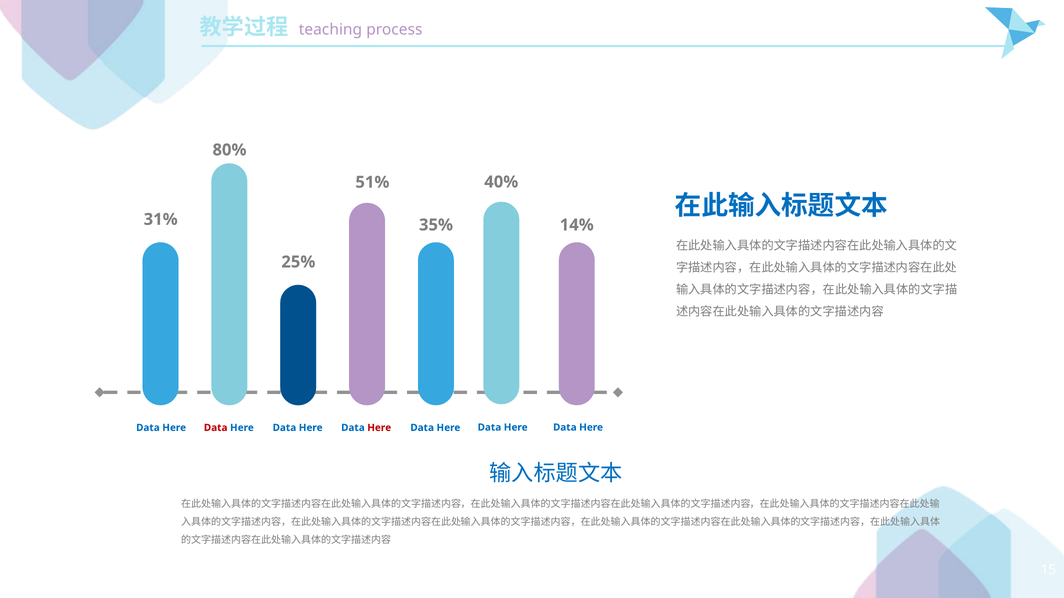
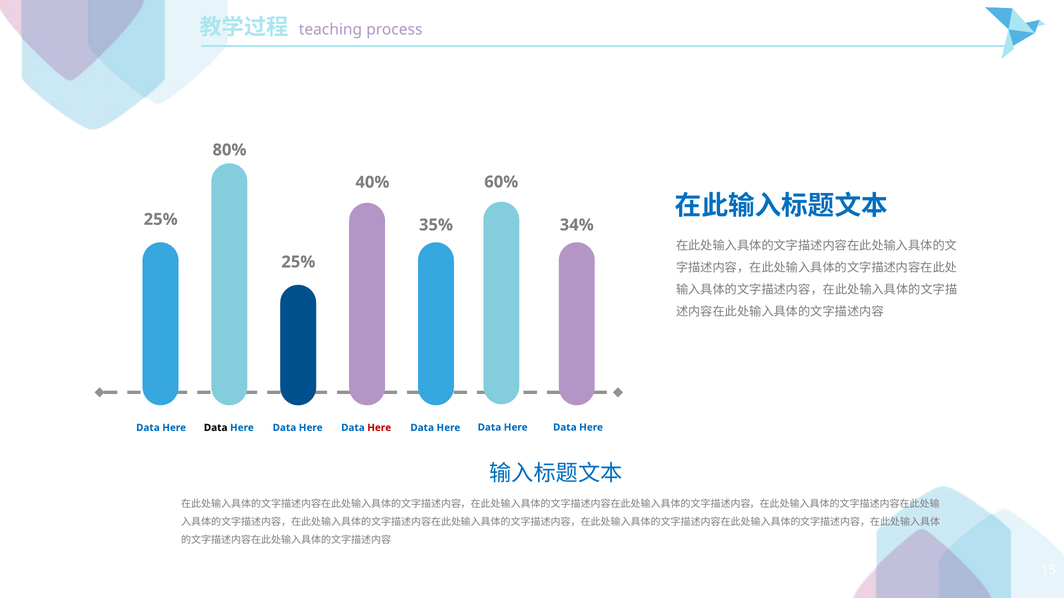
40%: 40% -> 60%
51%: 51% -> 40%
31% at (161, 220): 31% -> 25%
14%: 14% -> 34%
Data at (216, 428) colour: red -> black
